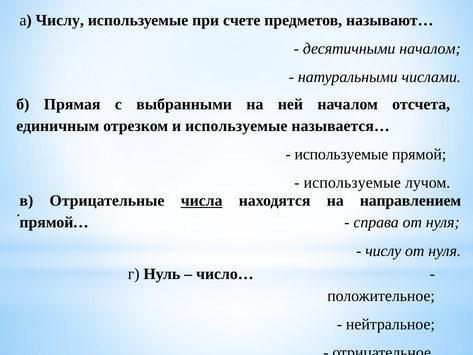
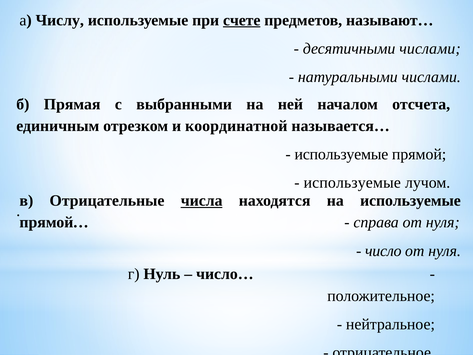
счете underline: none -> present
десятичными началом: началом -> числами
и используемые: используемые -> координатной
на направлением: направлением -> используемые
числу at (383, 251): числу -> число
